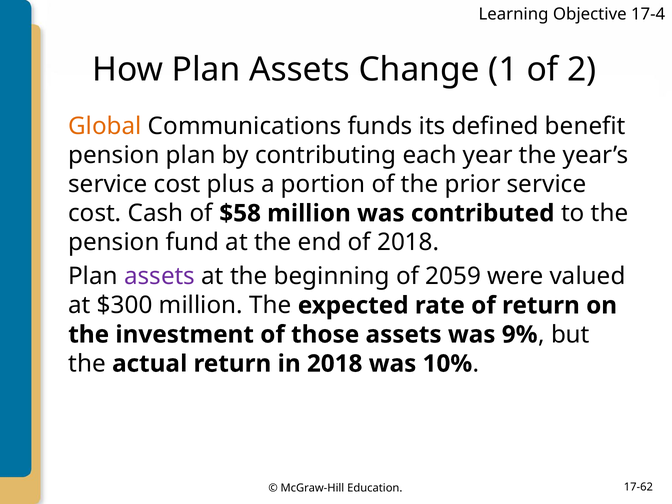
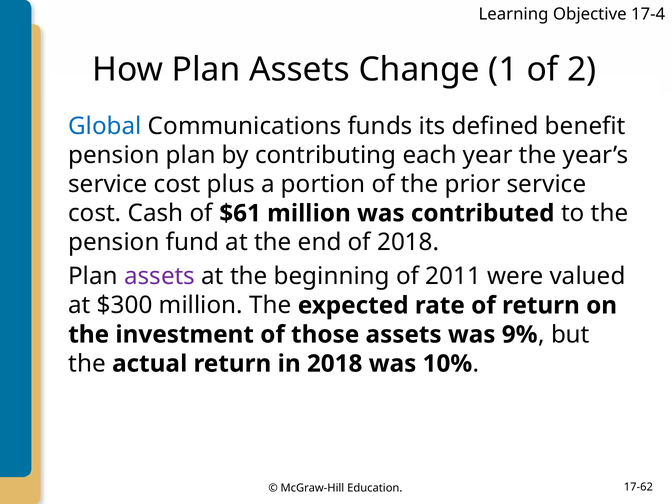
Global colour: orange -> blue
$58: $58 -> $61
2059: 2059 -> 2011
